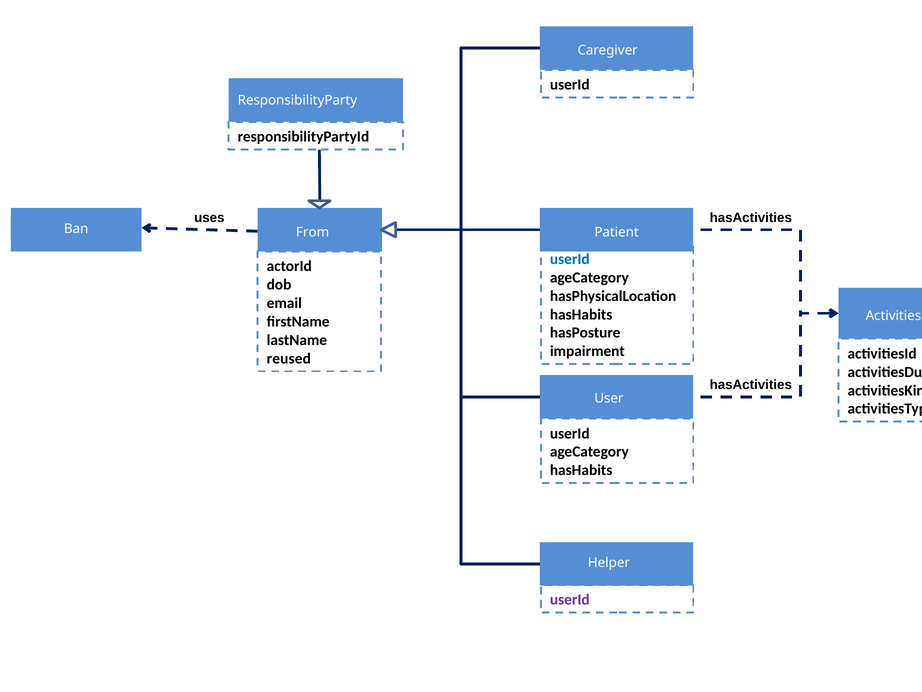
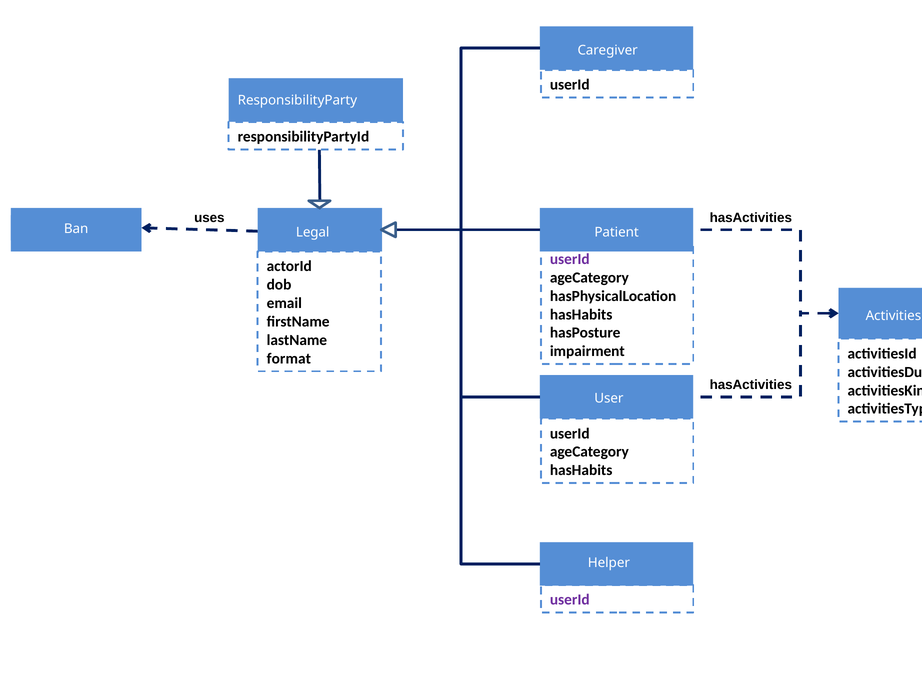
From: From -> Legal
userId at (570, 259) colour: blue -> purple
reused: reused -> format
